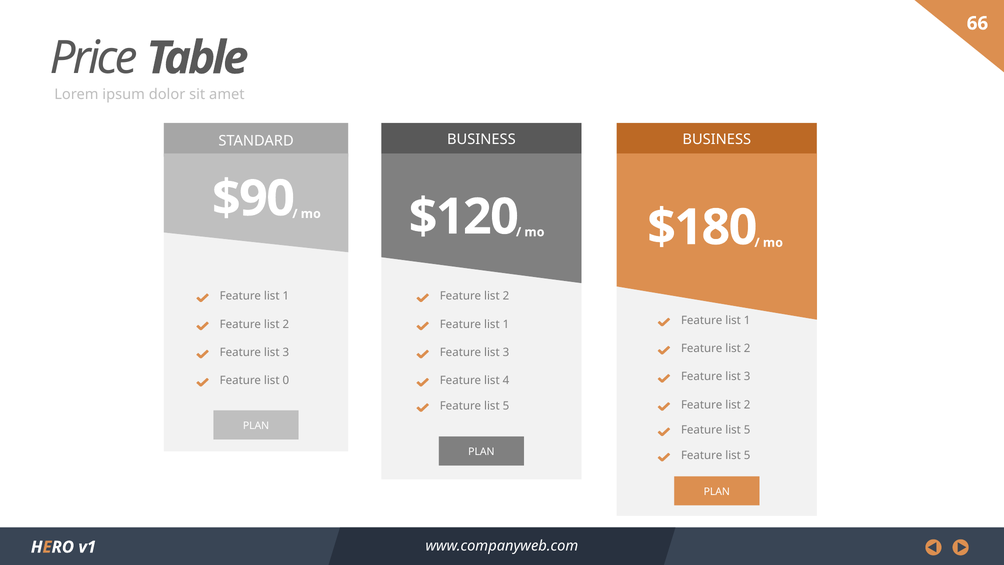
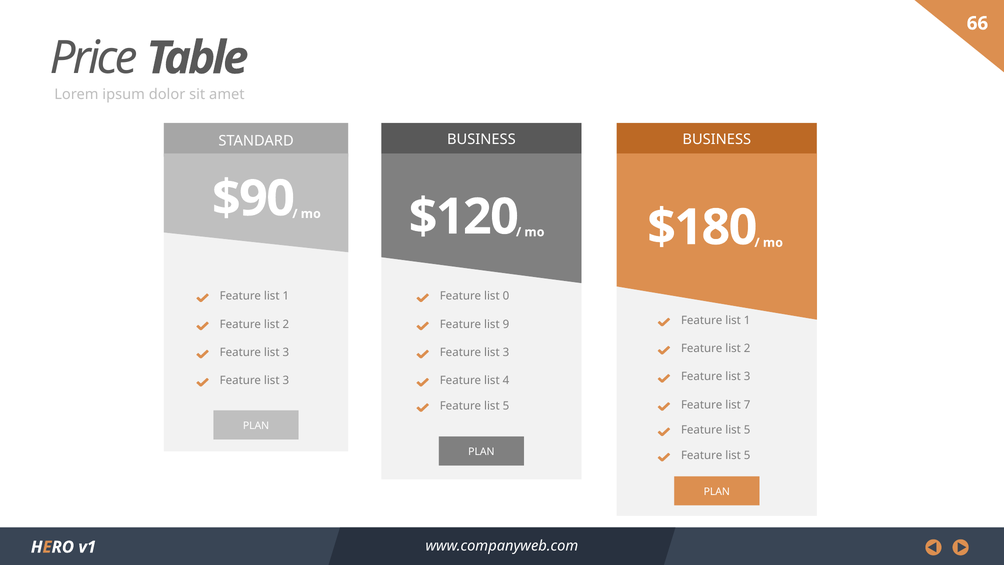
2 at (506, 296): 2 -> 0
1 at (506, 324): 1 -> 9
0 at (286, 380): 0 -> 3
2 at (747, 405): 2 -> 7
